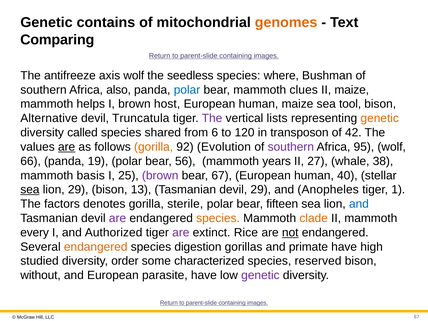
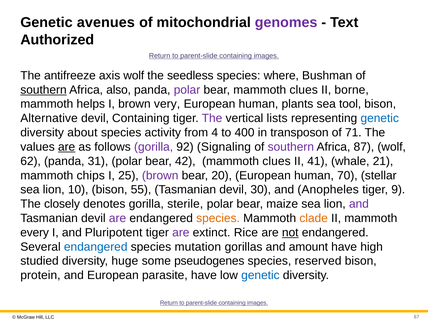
contains: contains -> avenues
genomes colour: orange -> purple
Comparing: Comparing -> Authorized
southern at (43, 90) underline: none -> present
polar at (187, 90) colour: blue -> purple
II maize: maize -> borne
host: host -> very
human maize: maize -> plants
devil Truncatula: Truncatula -> Containing
genetic at (380, 118) colour: orange -> blue
called: called -> about
shared: shared -> activity
6: 6 -> 4
120: 120 -> 400
42: 42 -> 71
gorilla at (154, 147) colour: orange -> purple
Evolution: Evolution -> Signaling
95: 95 -> 87
66: 66 -> 62
19: 19 -> 31
56: 56 -> 42
years at (277, 161): years -> clues
27: 27 -> 41
38: 38 -> 21
basis: basis -> chips
bear 67: 67 -> 20
40: 40 -> 70
sea at (30, 190) underline: present -> none
lion 29: 29 -> 10
13: 13 -> 55
devil 29: 29 -> 30
1: 1 -> 9
factors: factors -> closely
fifteen: fifteen -> maize
and at (359, 204) colour: blue -> purple
Authorized: Authorized -> Pluripotent
endangered at (96, 247) colour: orange -> blue
digestion: digestion -> mutation
primate: primate -> amount
order: order -> huge
characterized: characterized -> pseudogenes
without: without -> protein
genetic at (260, 275) colour: purple -> blue
